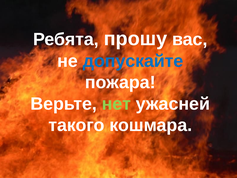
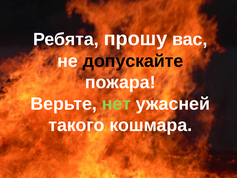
допускайте colour: blue -> black
